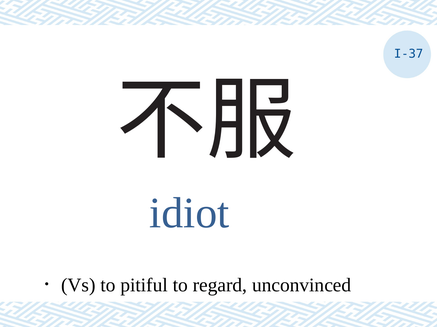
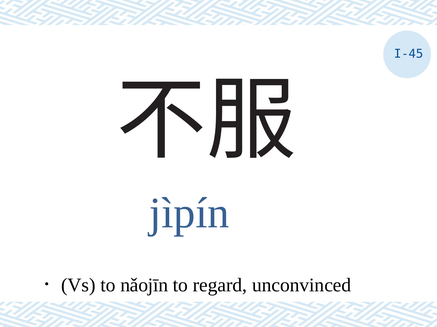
I-37: I-37 -> I-45
idiot: idiot -> jìpín
pitiful: pitiful -> nǎojīn
